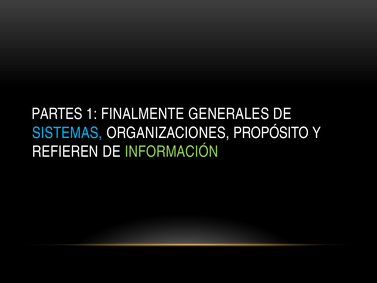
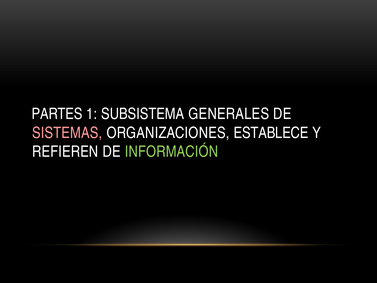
FINALMENTE: FINALMENTE -> SUBSISTEMA
SISTEMAS colour: light blue -> pink
PROPÓSITO: PROPÓSITO -> ESTABLECE
